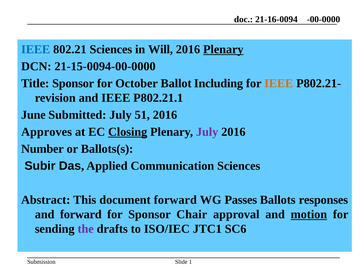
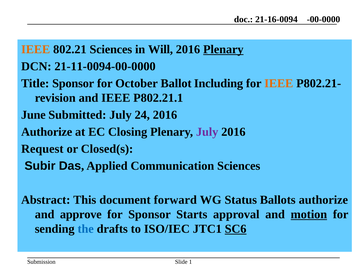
IEEE at (36, 49) colour: blue -> orange
21-15-0094-00-0000: 21-15-0094-00-0000 -> 21-11-0094-00-0000
51: 51 -> 24
Approves at (47, 132): Approves -> Authorize
Closing underline: present -> none
Number: Number -> Request
Ballots(s: Ballots(s -> Closed(s
Passes: Passes -> Status
Ballots responses: responses -> authorize
and forward: forward -> approve
Chair: Chair -> Starts
the colour: purple -> blue
SC6 underline: none -> present
